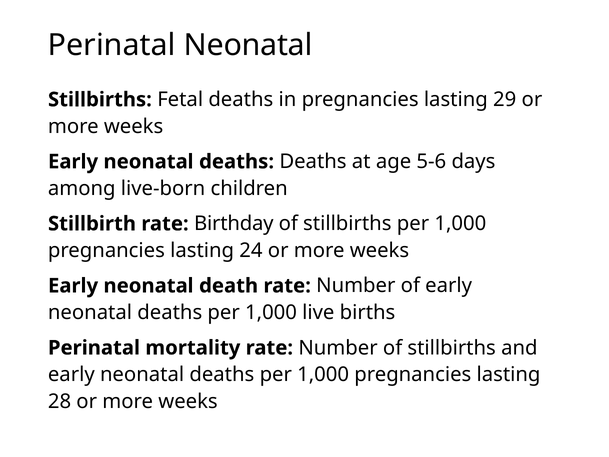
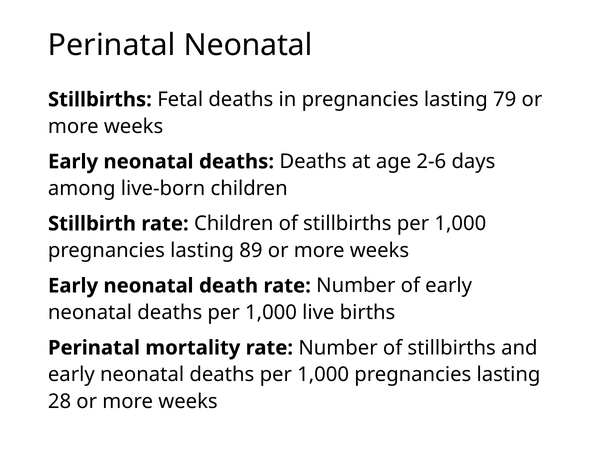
29: 29 -> 79
5-6: 5-6 -> 2-6
rate Birthday: Birthday -> Children
24: 24 -> 89
